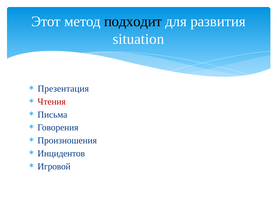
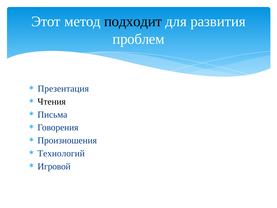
situation: situation -> проблем
Чтения colour: red -> black
Инцидентов: Инцидентов -> Технологий
